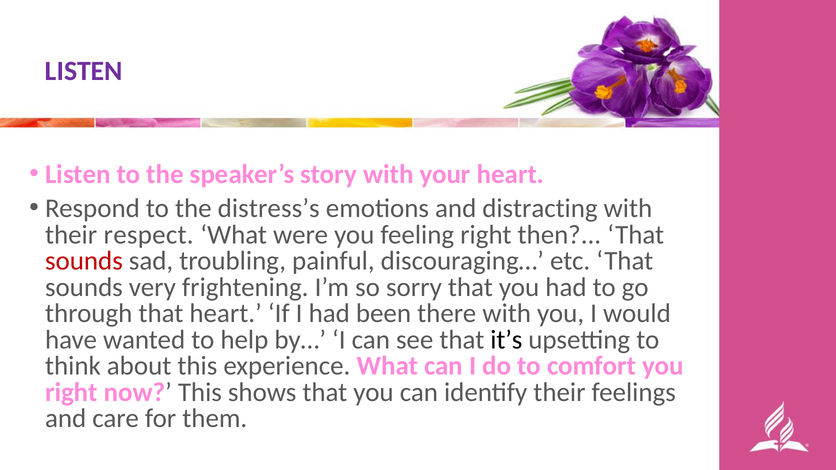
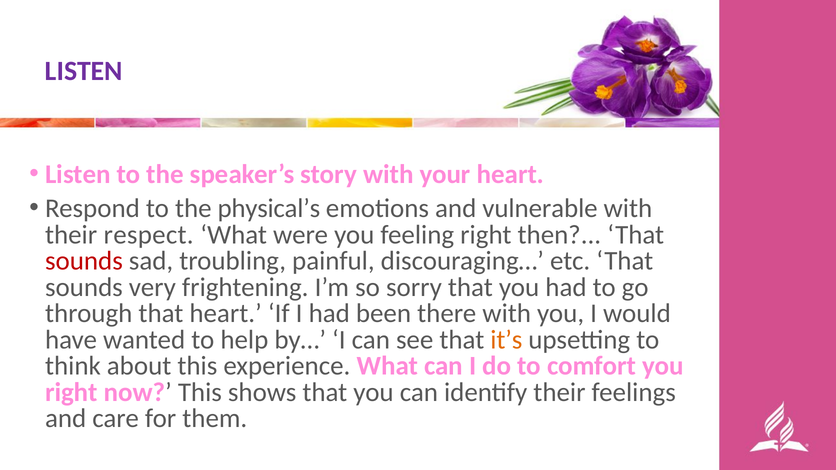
distress’s: distress’s -> physical’s
distracting: distracting -> vulnerable
it’s colour: black -> orange
